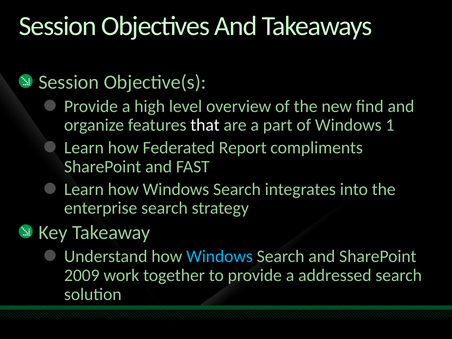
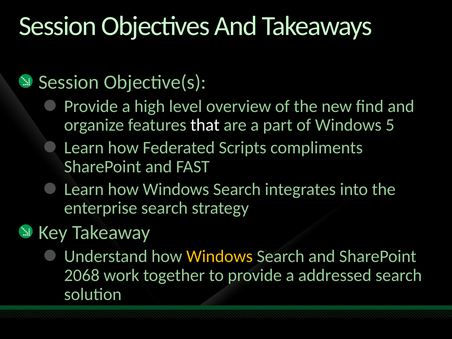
1: 1 -> 5
Report: Report -> Scripts
Windows at (220, 256) colour: light blue -> yellow
2009: 2009 -> 2068
